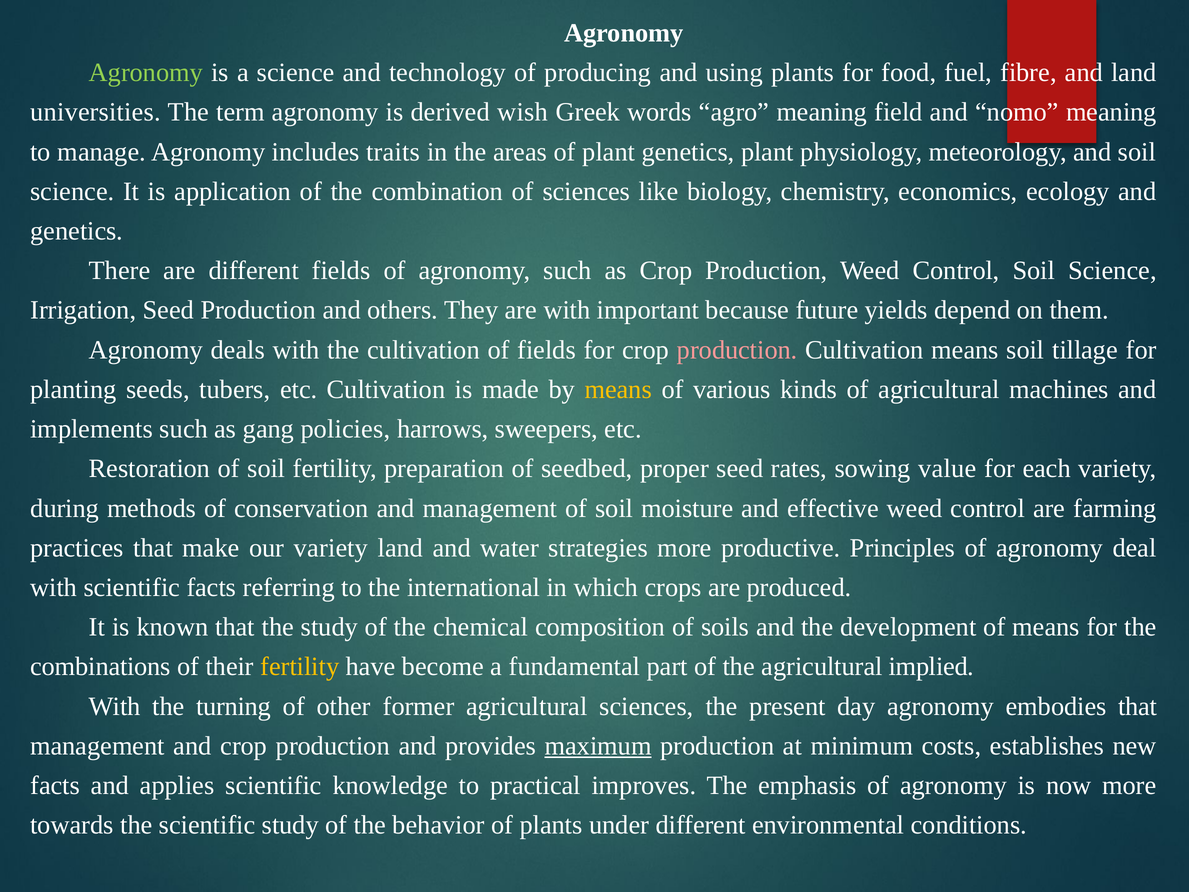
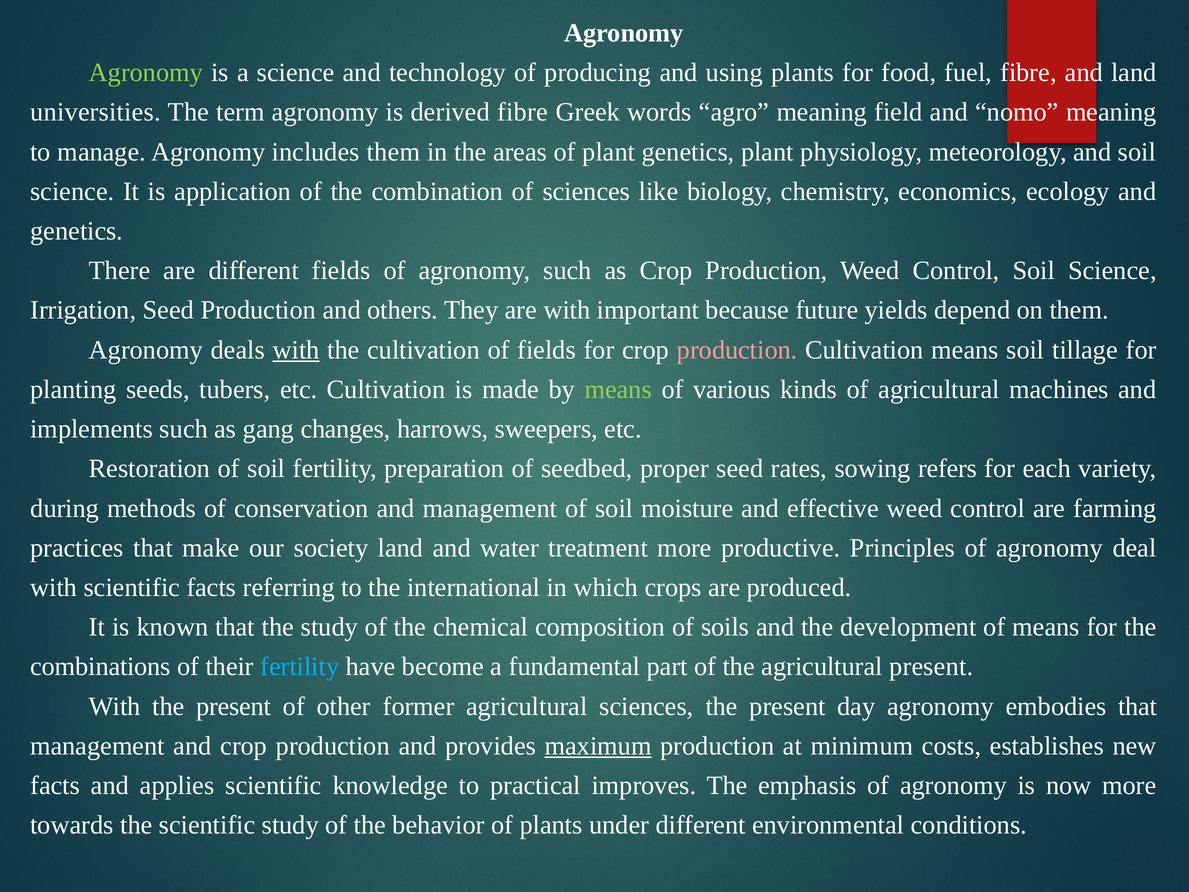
derived wish: wish -> fibre
includes traits: traits -> them
with at (296, 350) underline: none -> present
means at (618, 389) colour: yellow -> light green
policies: policies -> changes
value: value -> refers
our variety: variety -> society
strategies: strategies -> treatment
fertility at (300, 667) colour: yellow -> light blue
agricultural implied: implied -> present
With the turning: turning -> present
